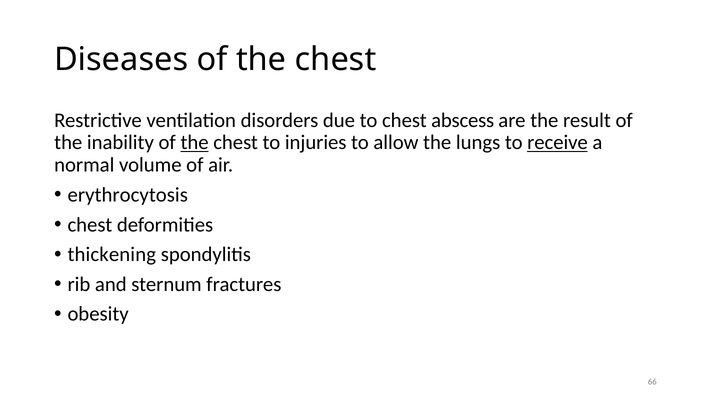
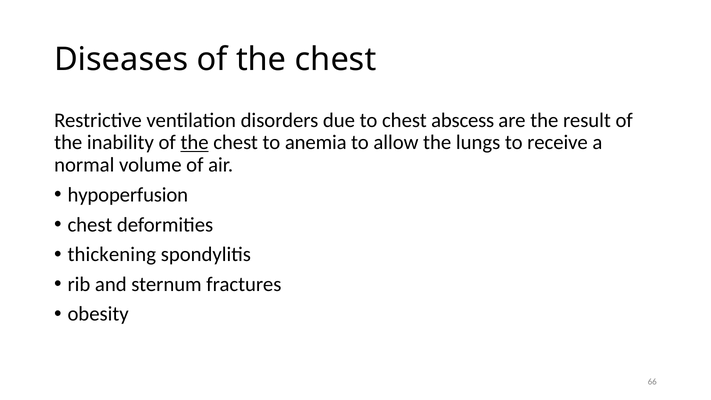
injuries: injuries -> anemia
receive underline: present -> none
erythrocytosis: erythrocytosis -> hypoperfusion
